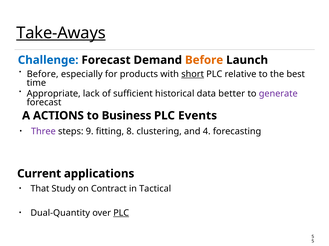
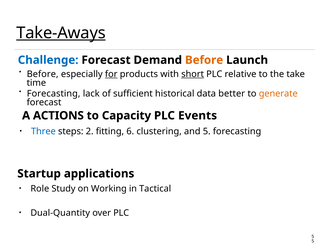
for underline: none -> present
best: best -> take
Appropriate at (54, 94): Appropriate -> Forecasting
generate colour: purple -> orange
Business: Business -> Capacity
Three colour: purple -> blue
9: 9 -> 2
8: 8 -> 6
and 4: 4 -> 5
Current: Current -> Startup
That: That -> Role
Contract: Contract -> Working
PLC at (121, 214) underline: present -> none
